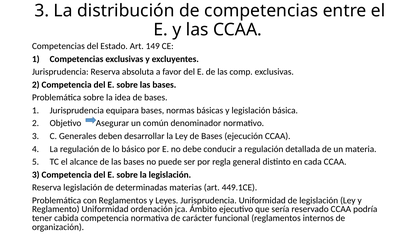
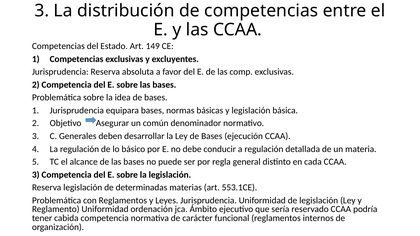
449.1CE: 449.1CE -> 553.1CE
